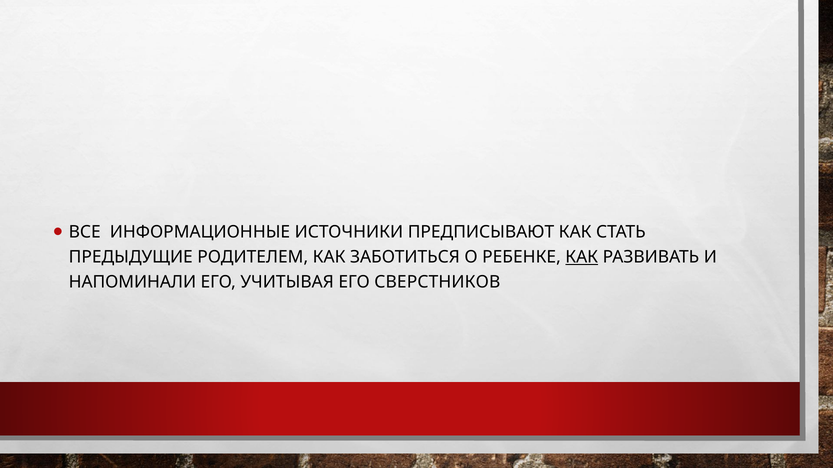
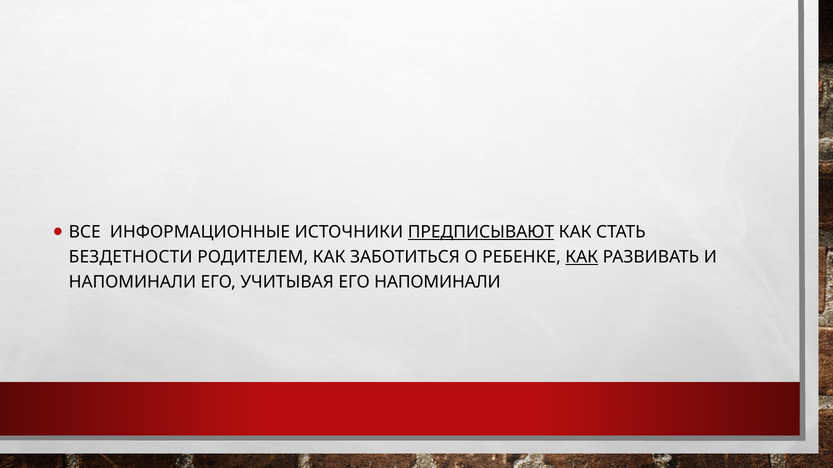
ПРЕДПИСЫВАЮТ underline: none -> present
ПРЕДЫДУЩИЕ: ПРЕДЫДУЩИЕ -> БЕЗДЕТНОСТИ
ЕГО СВЕРСТНИКОВ: СВЕРСТНИКОВ -> НАПОМИНАЛИ
